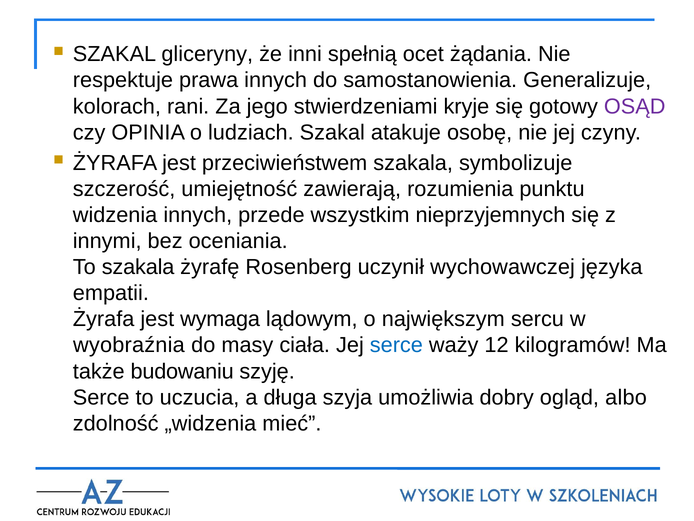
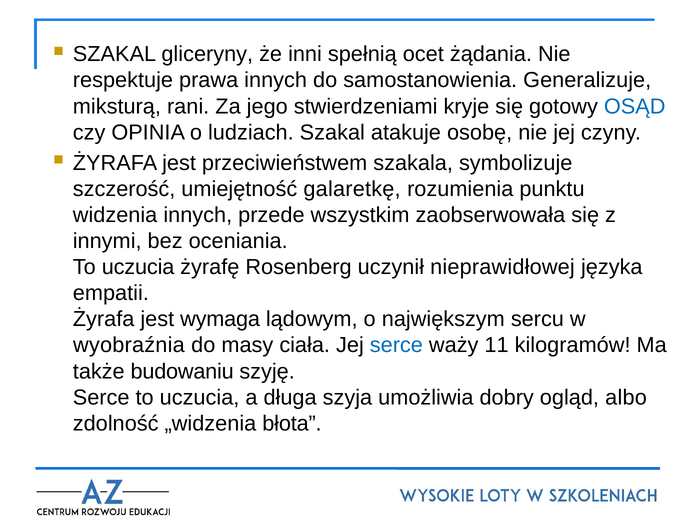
kolorach: kolorach -> miksturą
OSĄD colour: purple -> blue
zawierają: zawierają -> galaretkę
nieprzyjemnych: nieprzyjemnych -> zaobserwowała
szakala at (138, 267): szakala -> uczucia
wychowawczej: wychowawczej -> nieprawidłowej
12: 12 -> 11
mieć: mieć -> błota
